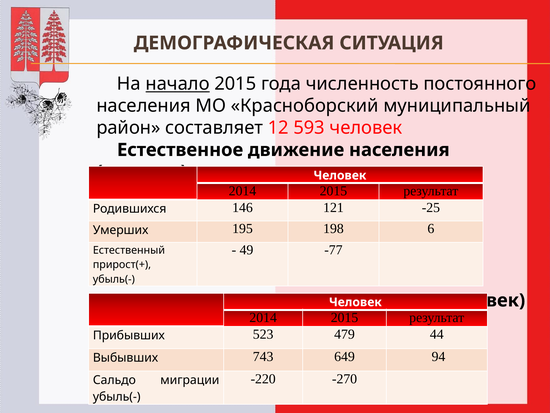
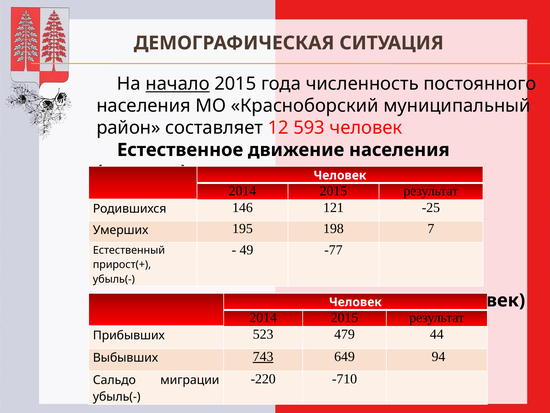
6: 6 -> 7
743 underline: none -> present
-270: -270 -> -710
